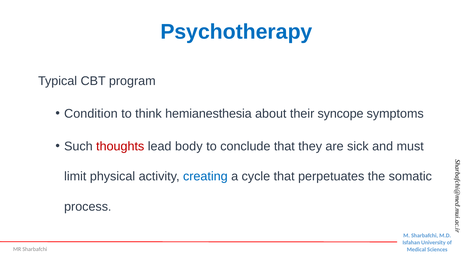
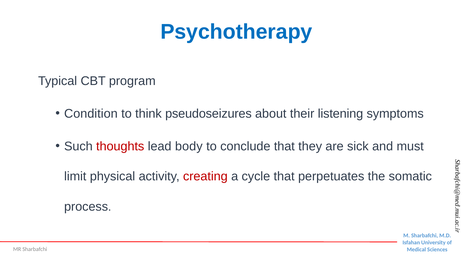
hemianesthesia: hemianesthesia -> pseudoseizures
syncope: syncope -> listening
creating colour: blue -> red
